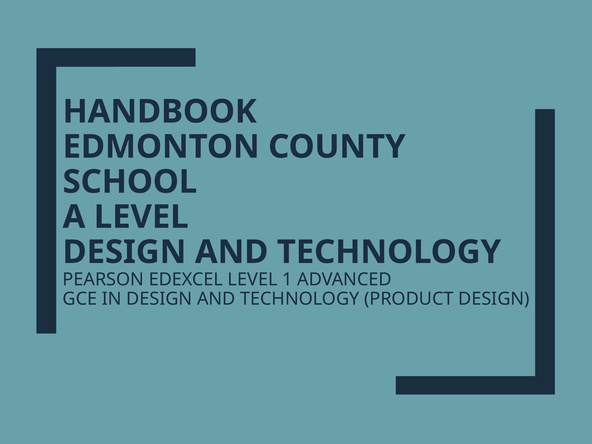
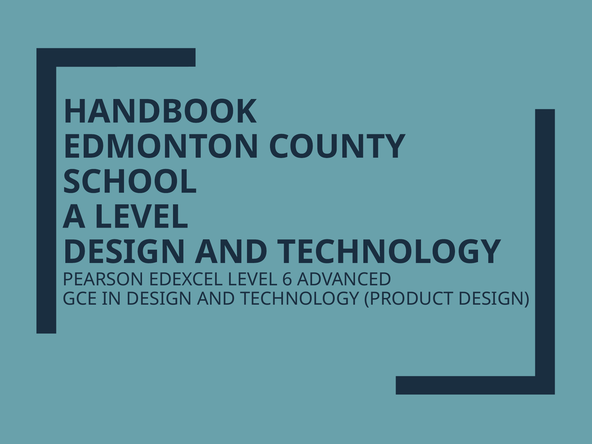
1: 1 -> 6
